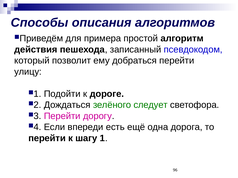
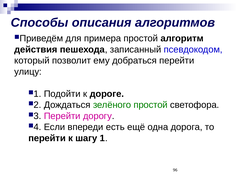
зелёного следует: следует -> простой
